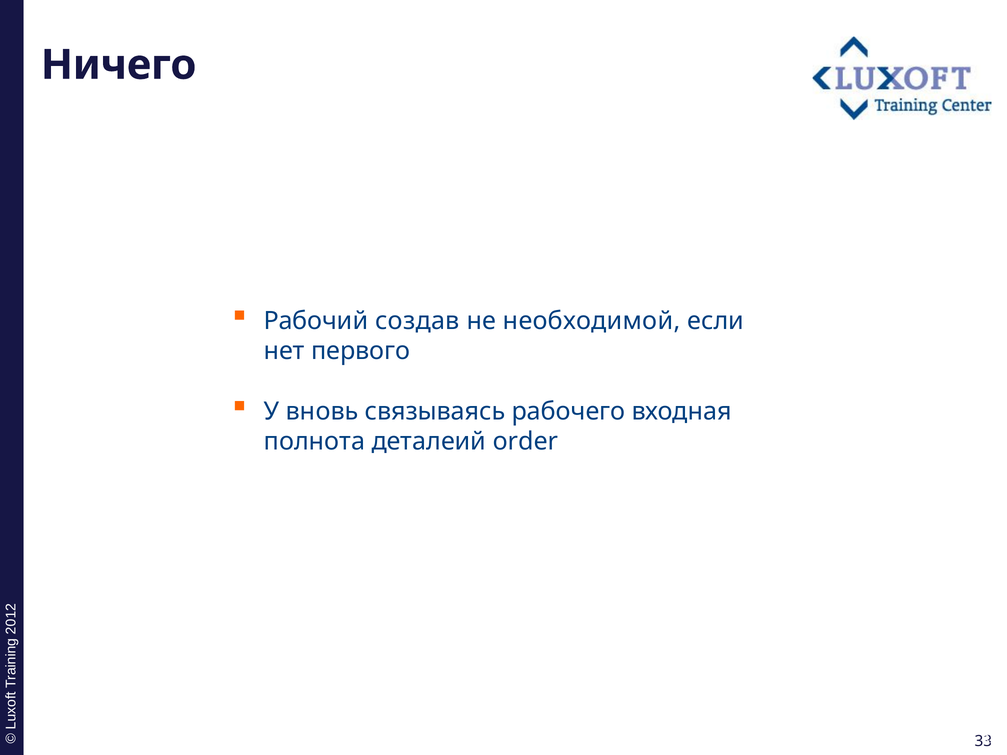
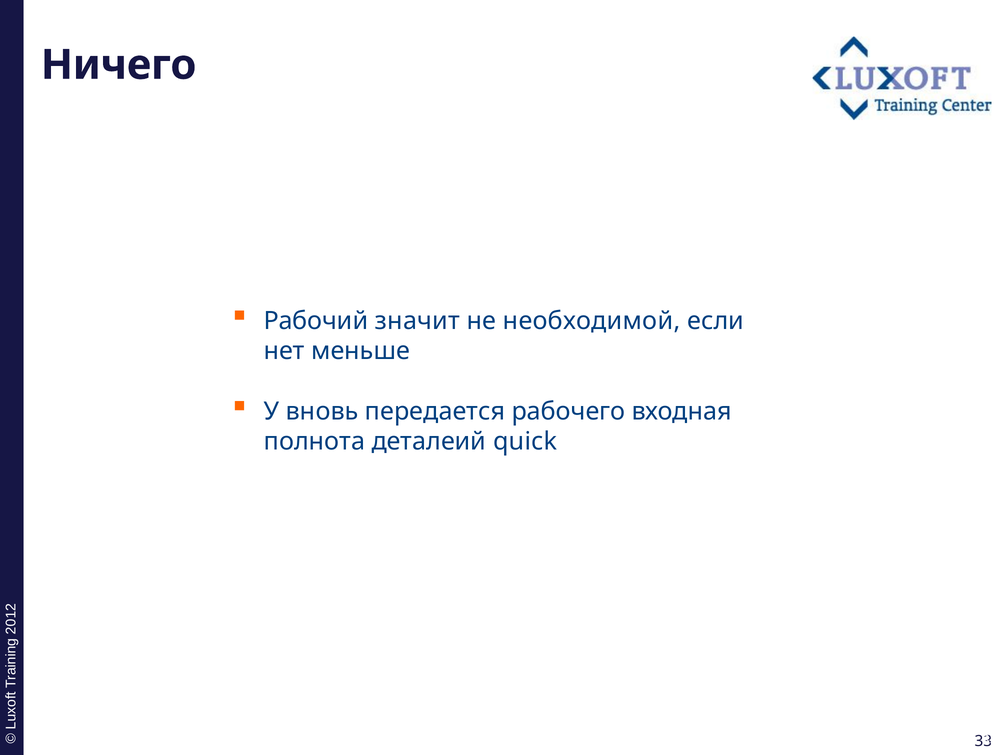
создав: создав -> значит
первого: первого -> меньше
связываясь: связываясь -> передается
order: order -> quick
